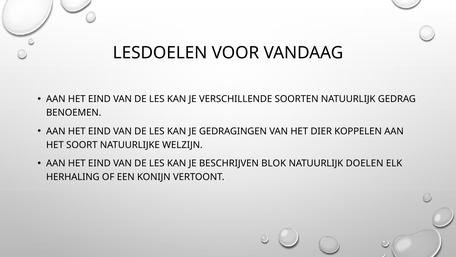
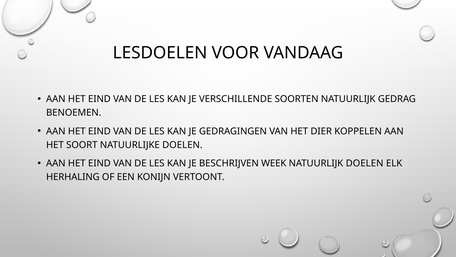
NATUURLIJKE WELZIJN: WELZIJN -> DOELEN
BLOK: BLOK -> WEEK
